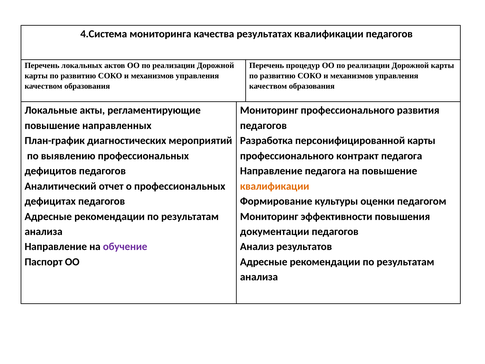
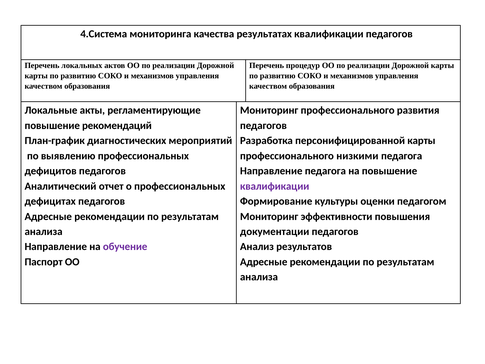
направленных: направленных -> рекомендаций
контракт: контракт -> низкими
квалификации at (275, 186) colour: orange -> purple
